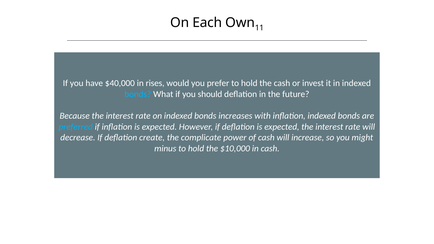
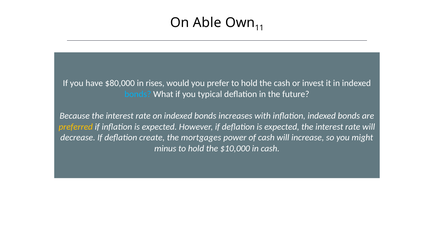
Each: Each -> Able
$40,000: $40,000 -> $80,000
should: should -> typical
preferred colour: light blue -> yellow
complicate: complicate -> mortgages
